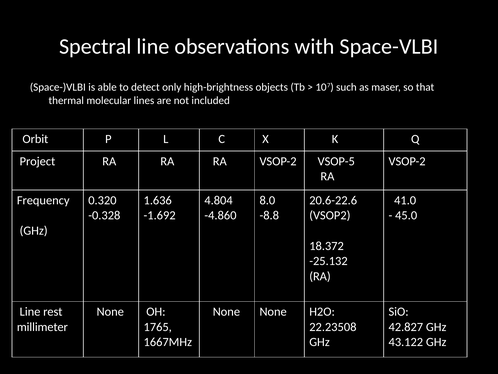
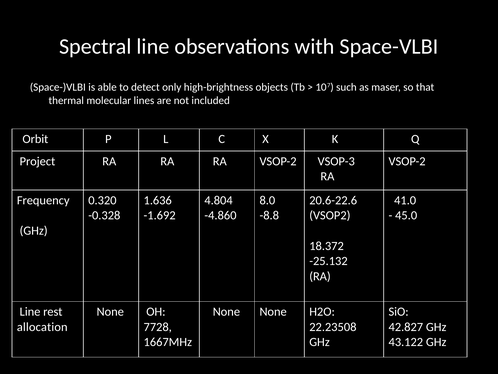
VSOP-5: VSOP-5 -> VSOP-3
millimeter: millimeter -> allocation
1765: 1765 -> 7728
